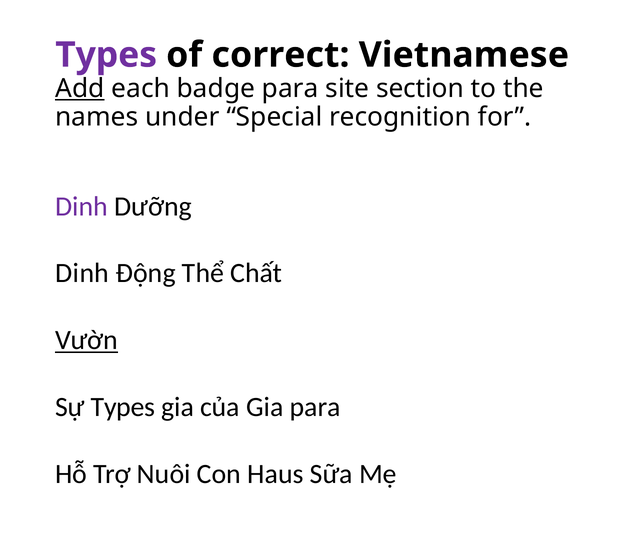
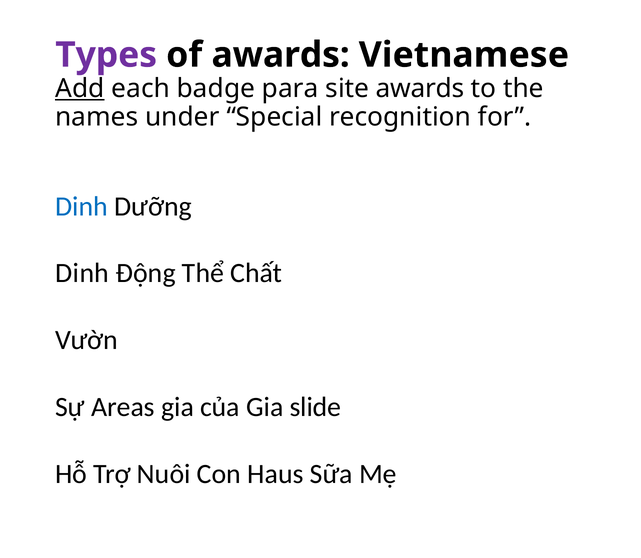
of correct: correct -> awards
site section: section -> awards
Dinh at (82, 206) colour: purple -> blue
Vườn underline: present -> none
Sự Types: Types -> Areas
Gia para: para -> slide
